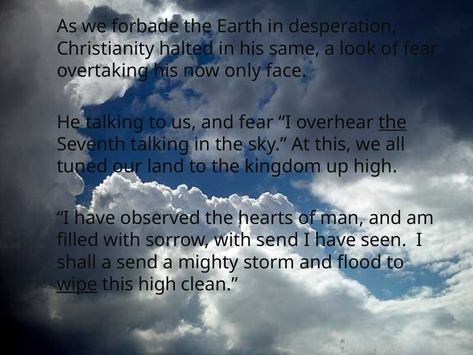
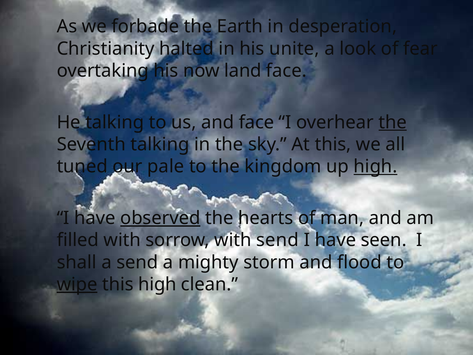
same: same -> unite
only: only -> land
and fear: fear -> face
land: land -> pale
high at (375, 166) underline: none -> present
observed underline: none -> present
